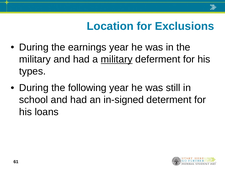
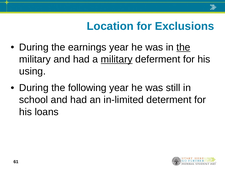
the at (183, 47) underline: none -> present
types: types -> using
in-signed: in-signed -> in-limited
